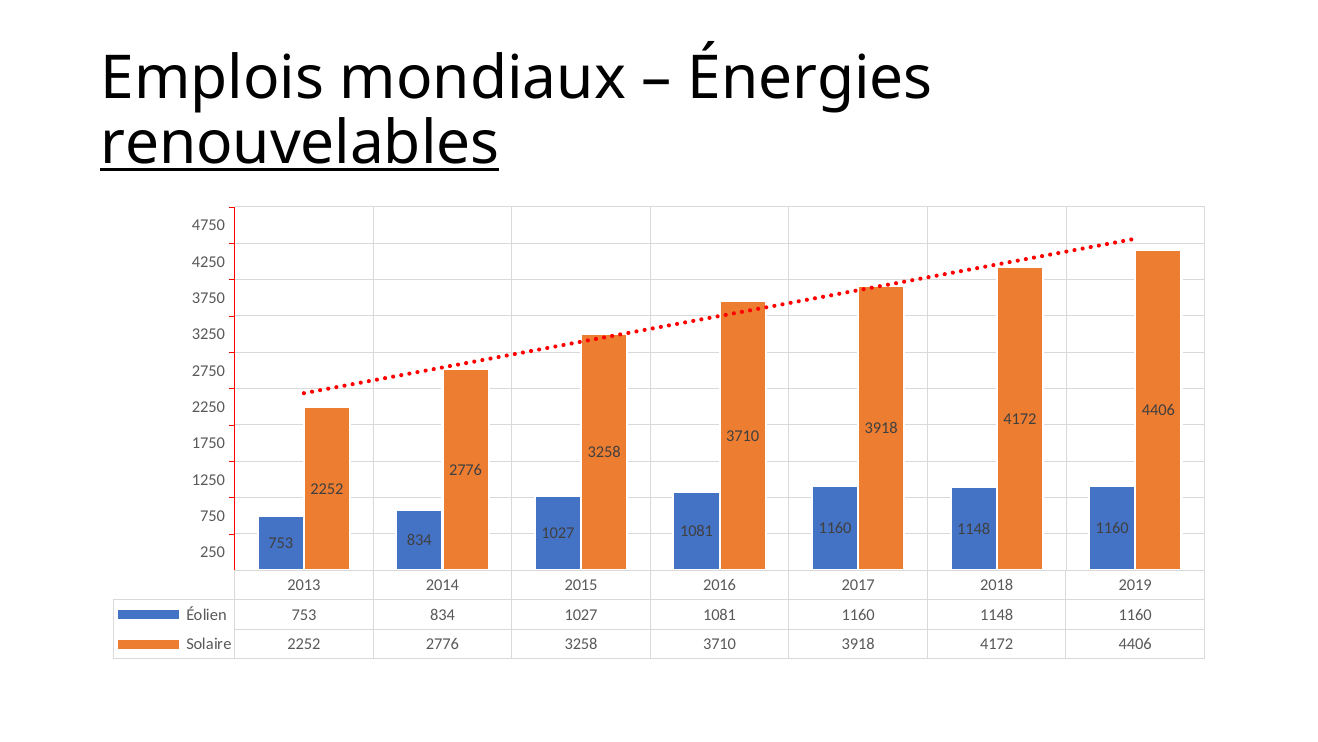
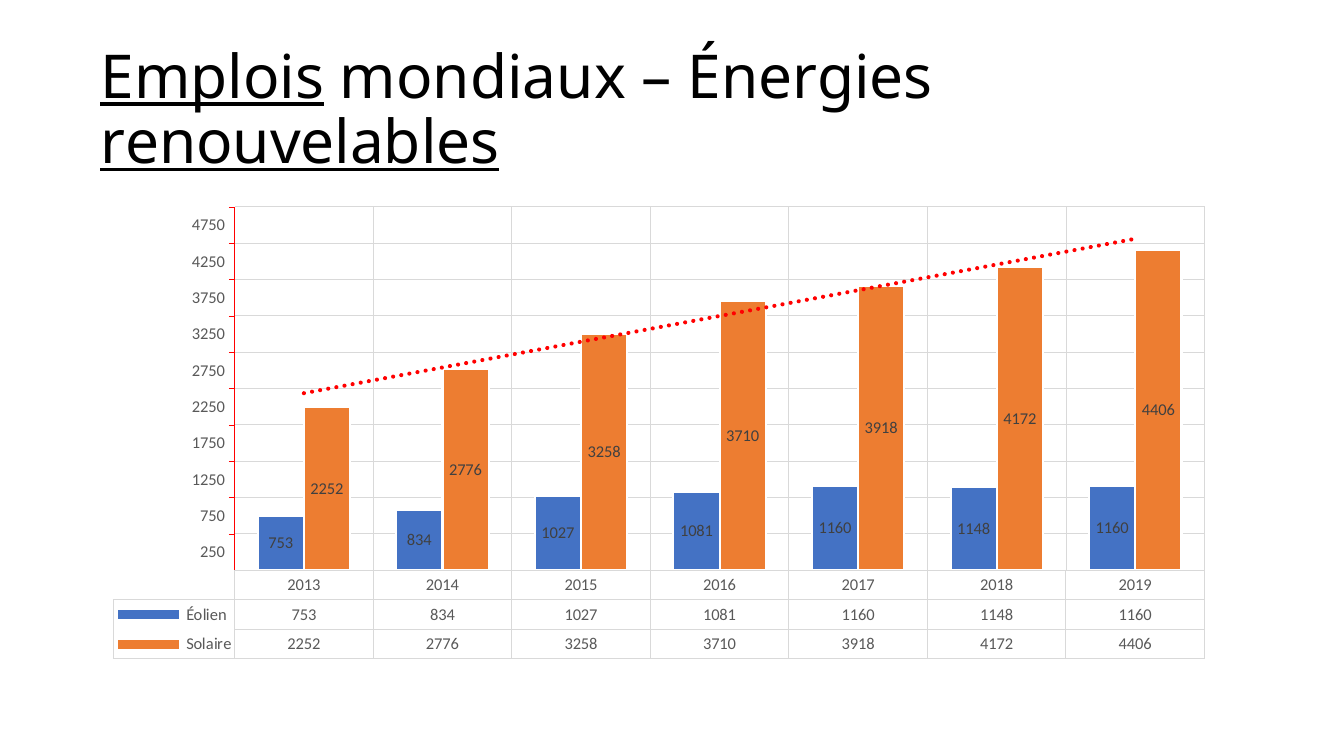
Emplois underline: none -> present
